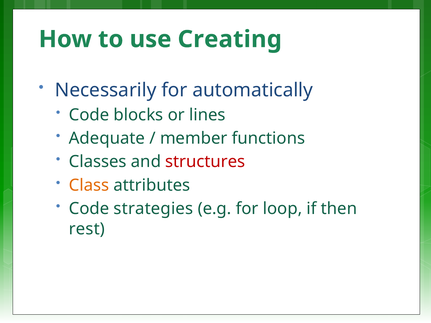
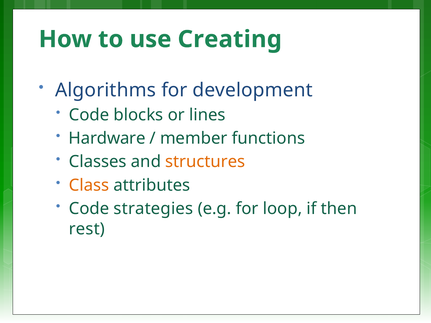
Necessarily: Necessarily -> Algorithms
automatically: automatically -> development
Adequate: Adequate -> Hardware
structures colour: red -> orange
